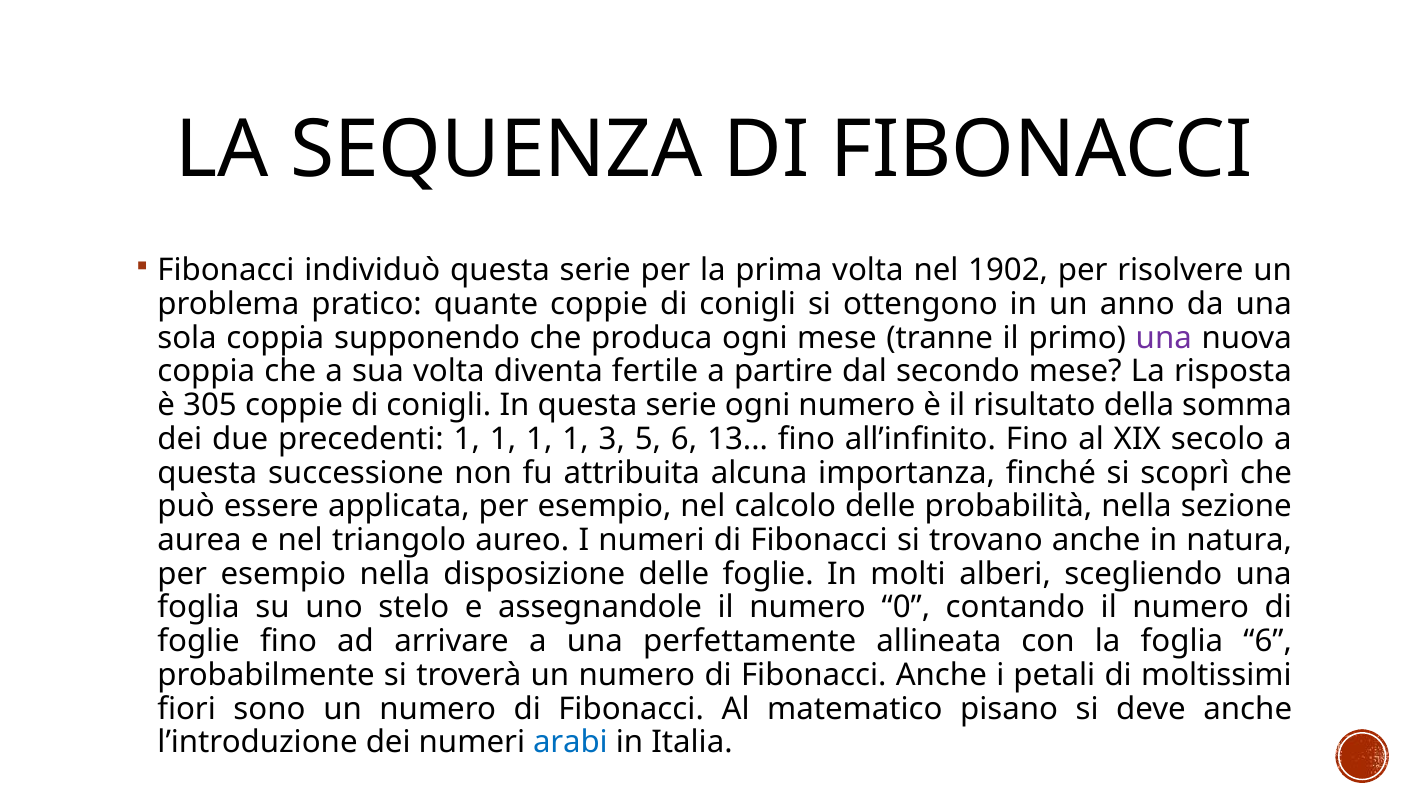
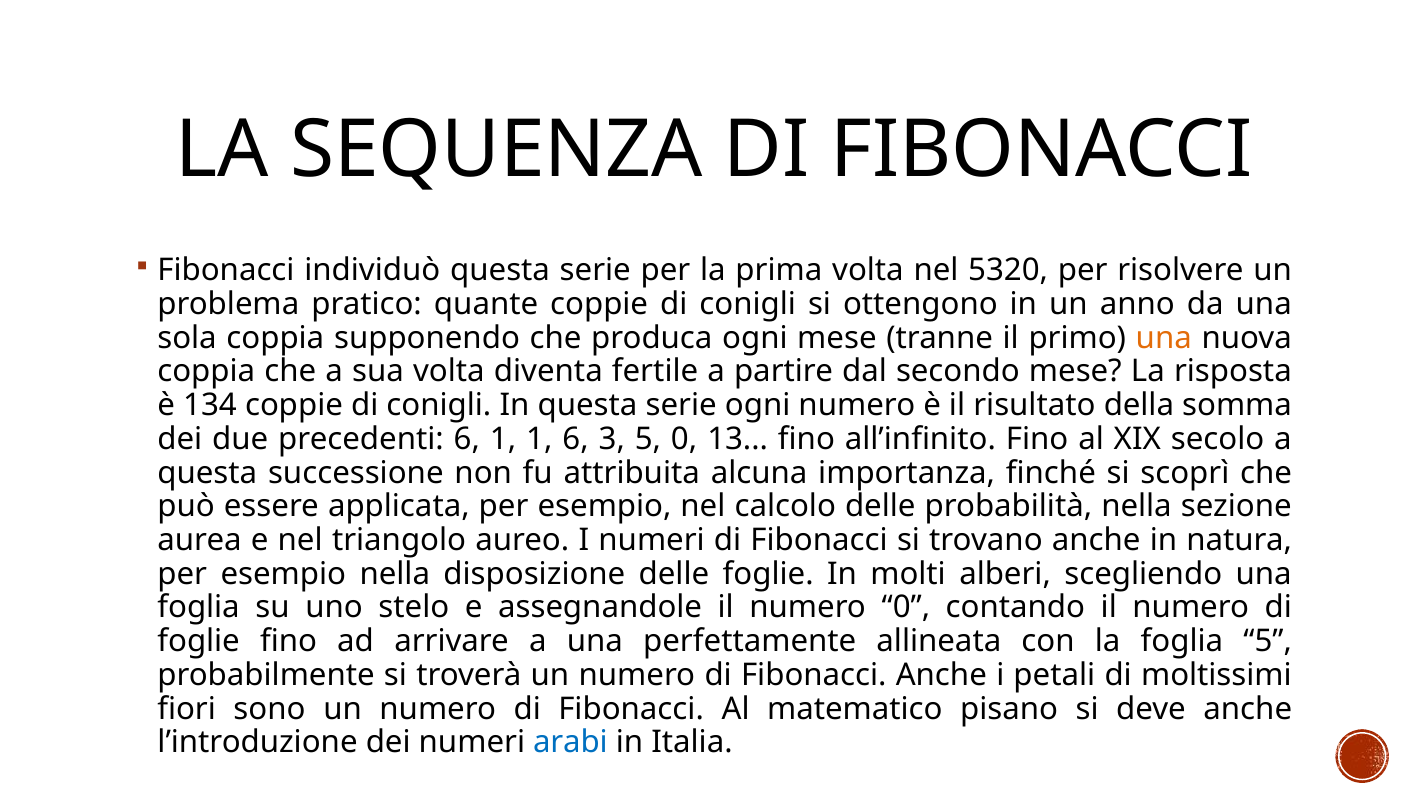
1902: 1902 -> 5320
una at (1164, 338) colour: purple -> orange
305: 305 -> 134
precedenti 1: 1 -> 6
1 at (576, 439): 1 -> 6
5 6: 6 -> 0
foglia 6: 6 -> 5
